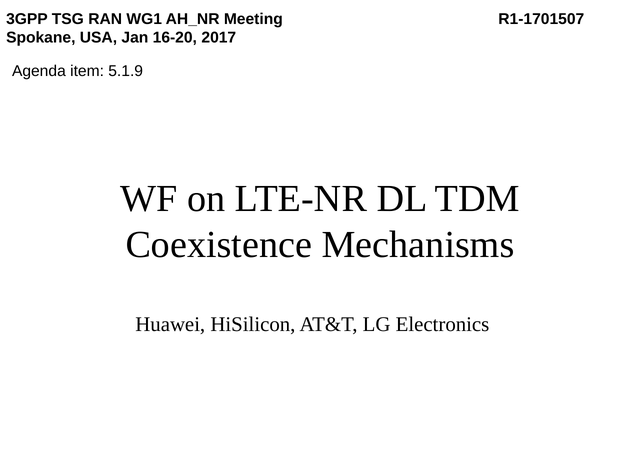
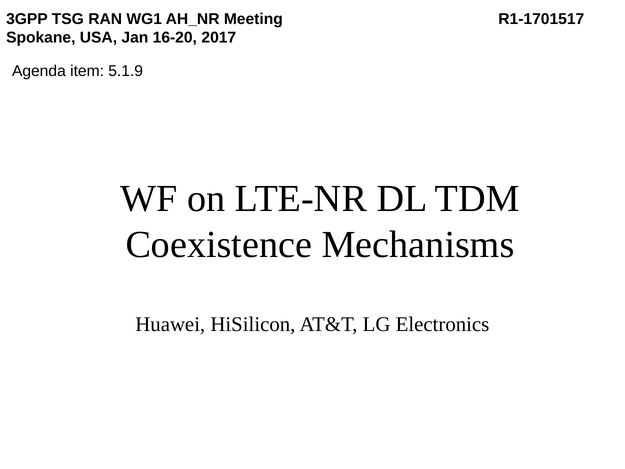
R1-1701507: R1-1701507 -> R1-1701517
